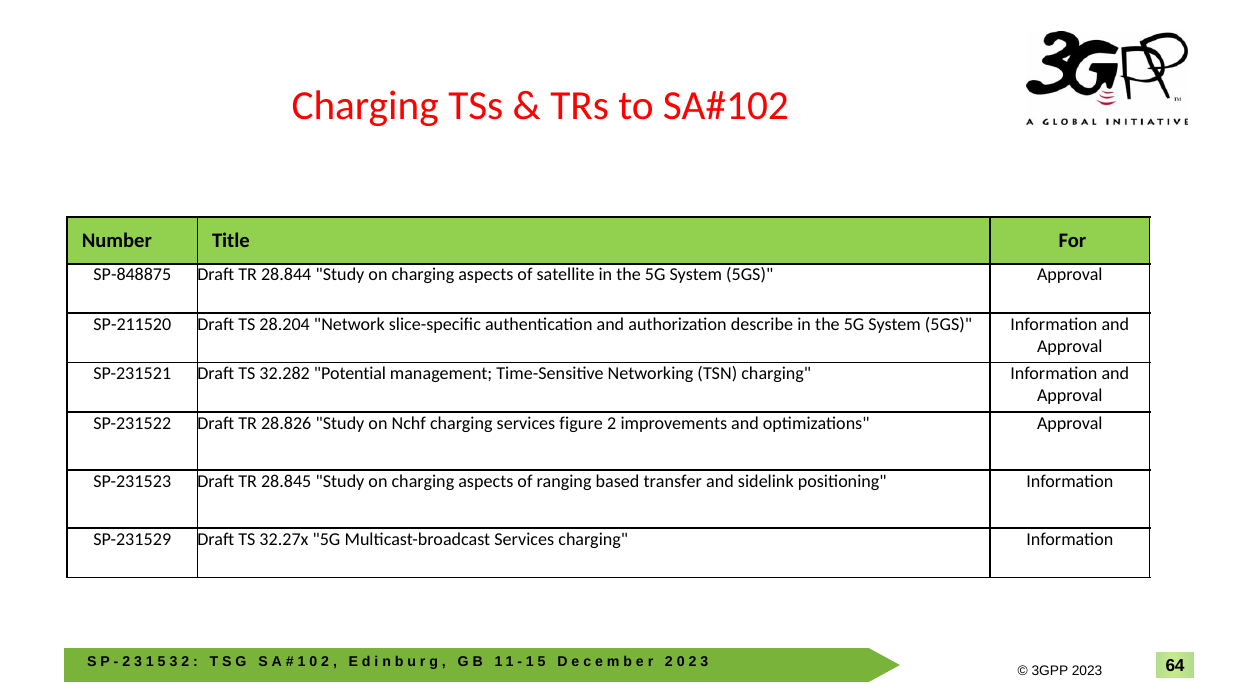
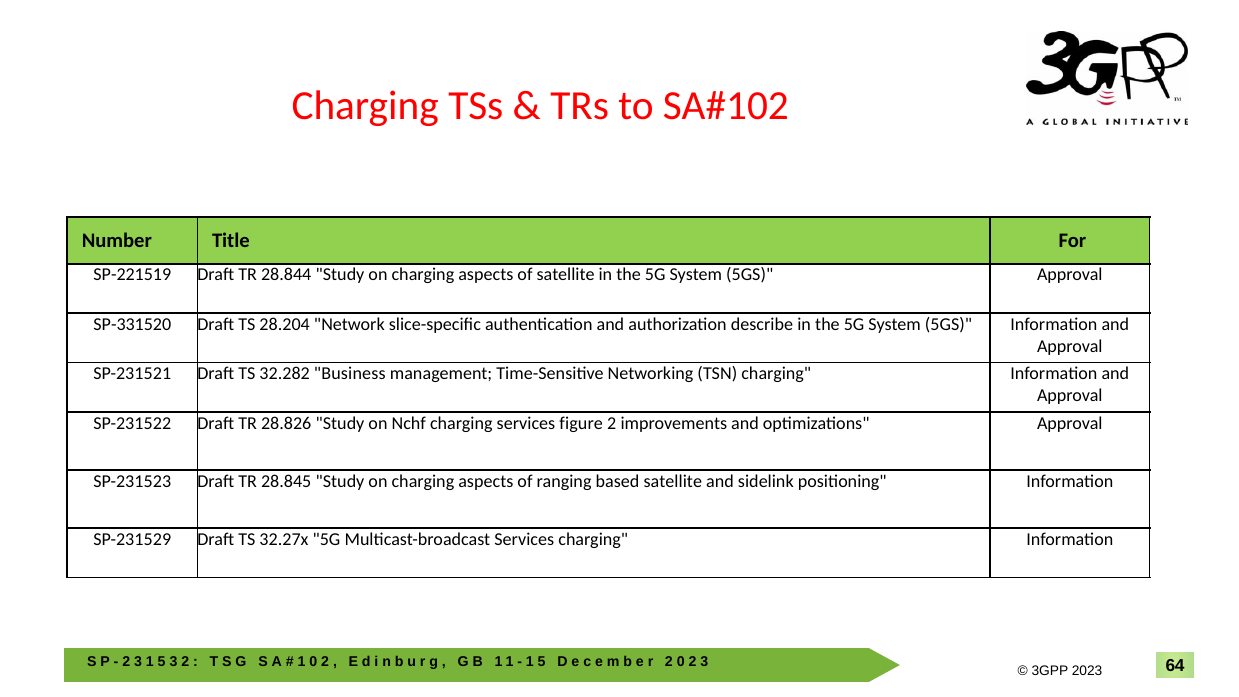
SP-848875: SP-848875 -> SP-221519
SP-211520: SP-211520 -> SP-331520
Potential: Potential -> Business
based transfer: transfer -> satellite
